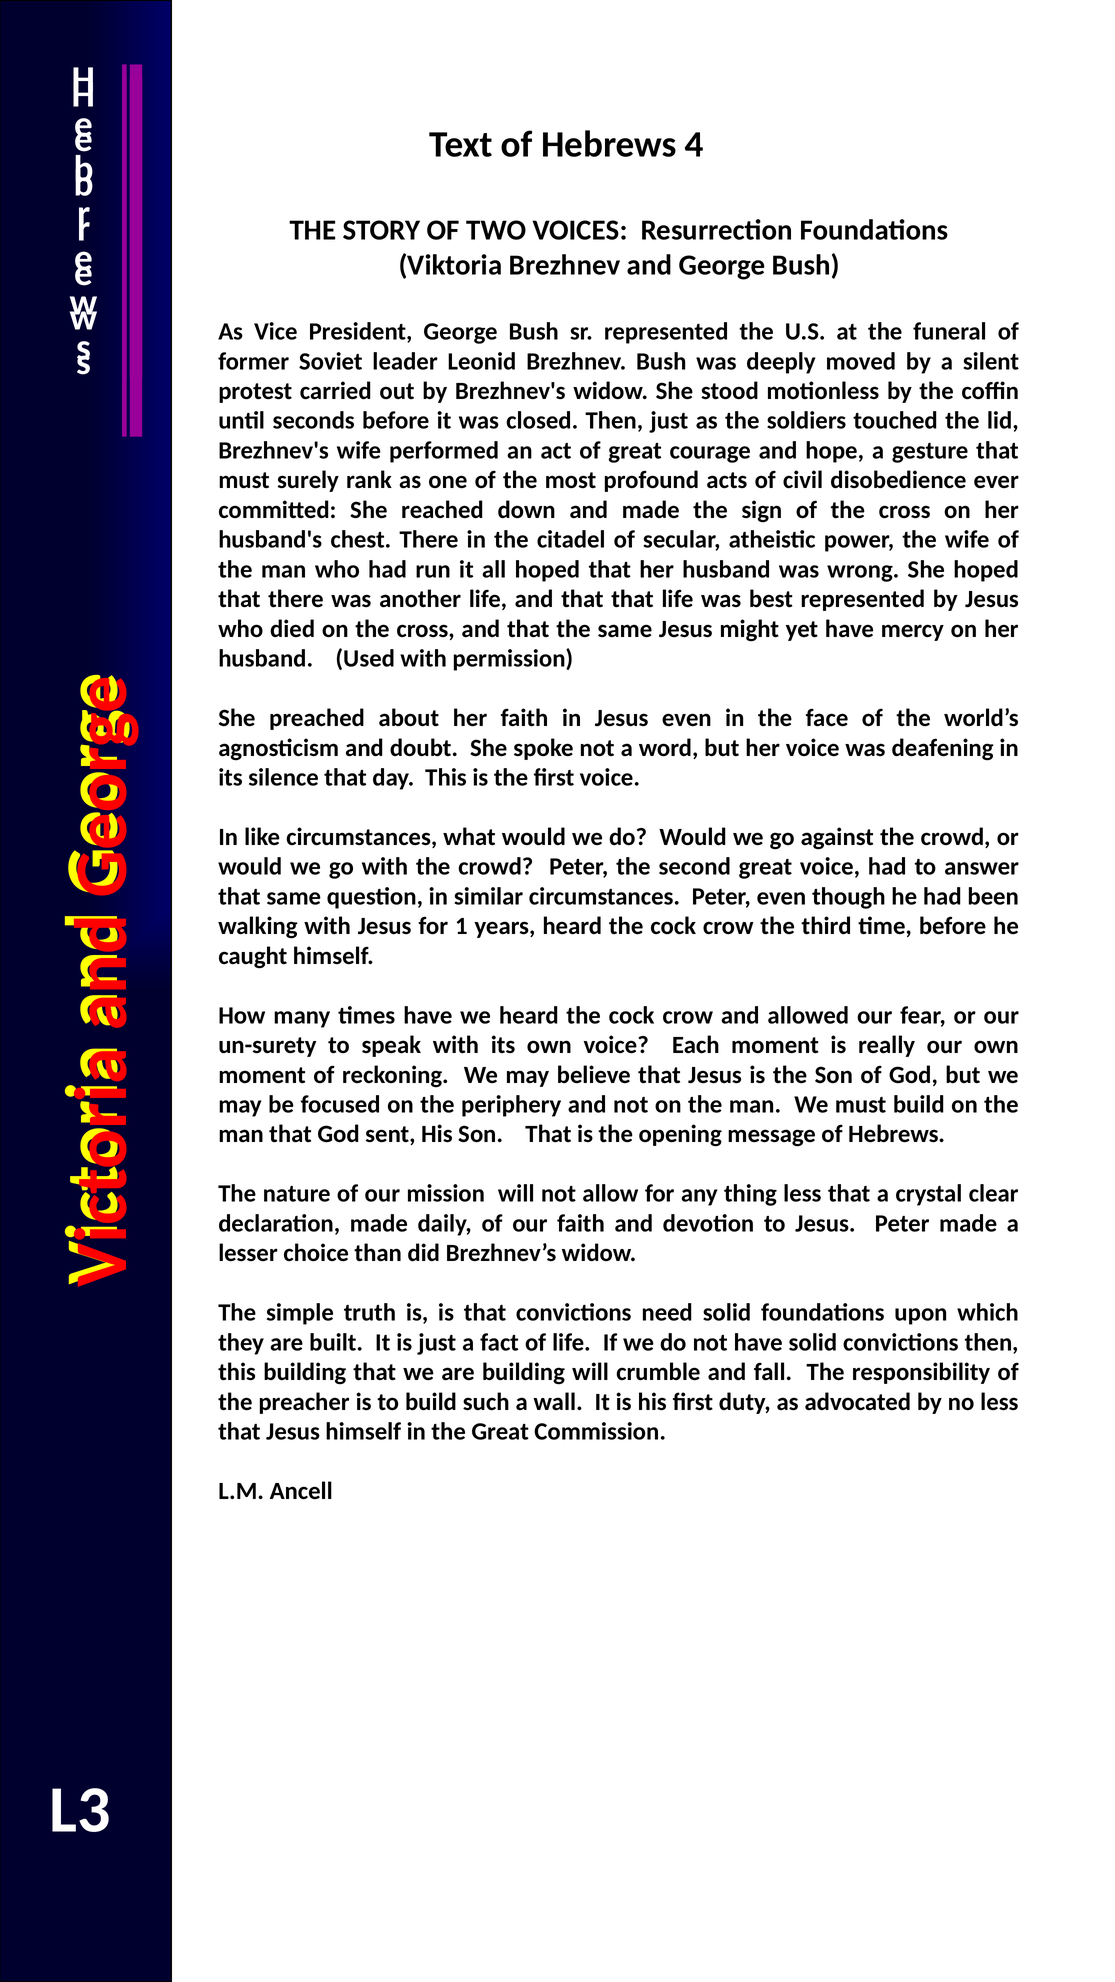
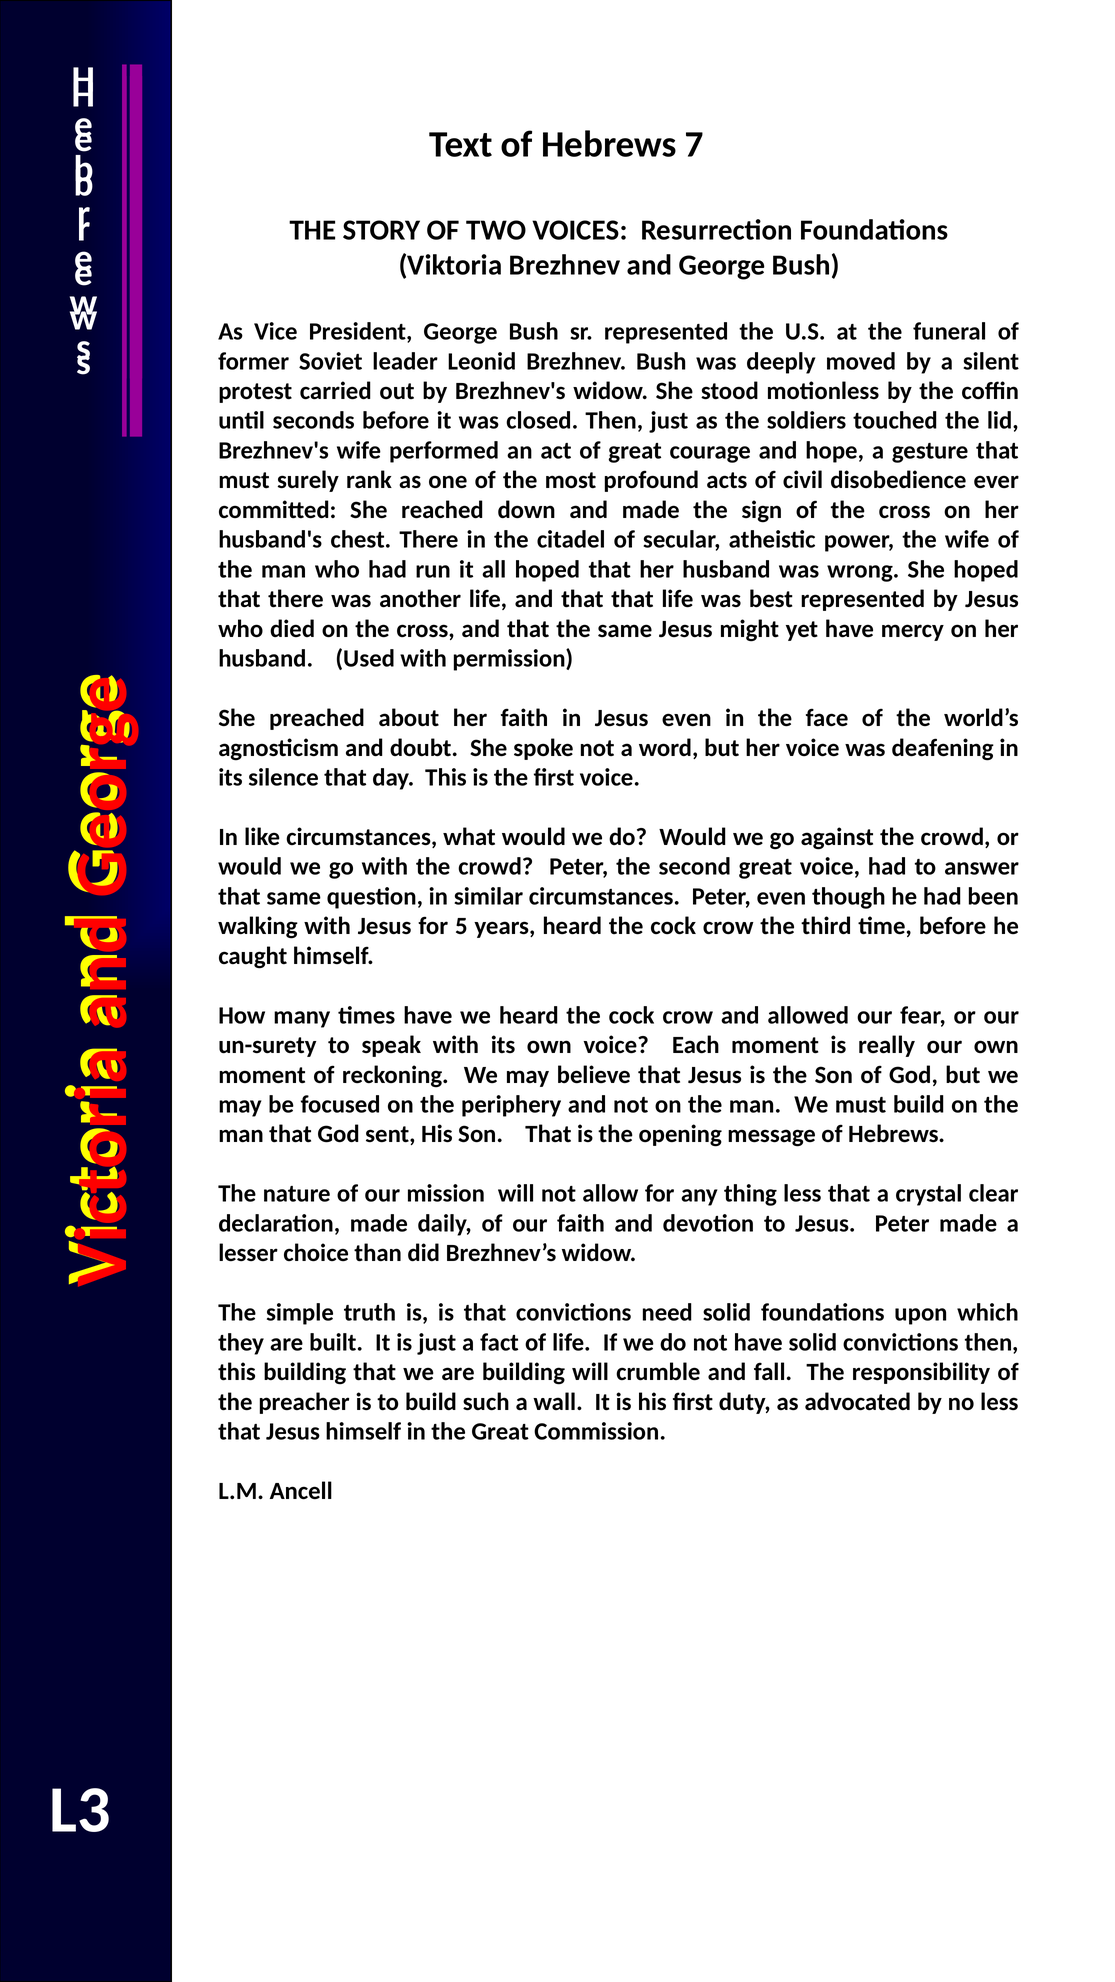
4: 4 -> 7
1: 1 -> 5
